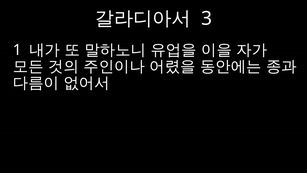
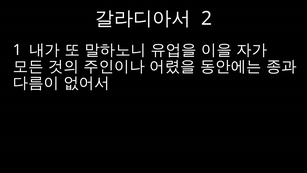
3: 3 -> 2
